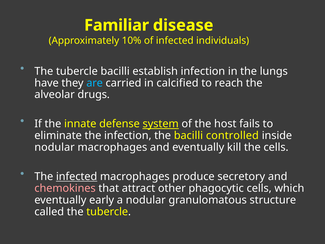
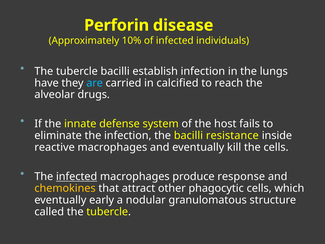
Familiar: Familiar -> Perforin
system underline: present -> none
controlled: controlled -> resistance
nodular at (55, 147): nodular -> reactive
secretory: secretory -> response
chemokines colour: pink -> yellow
